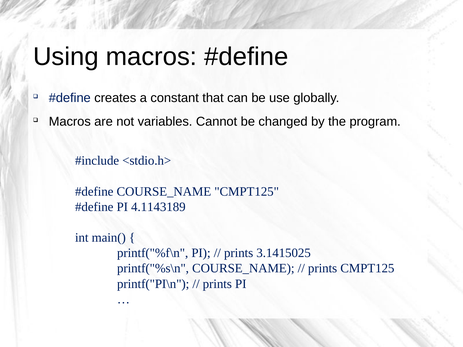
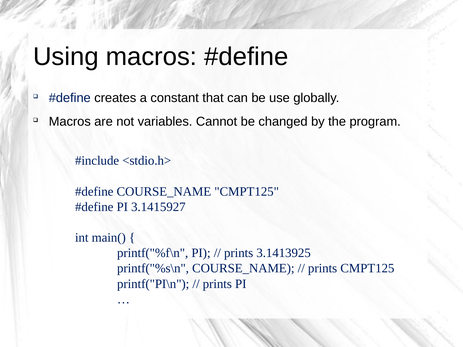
4.1143189: 4.1143189 -> 3.1415927
3.1415025: 3.1415025 -> 3.1413925
